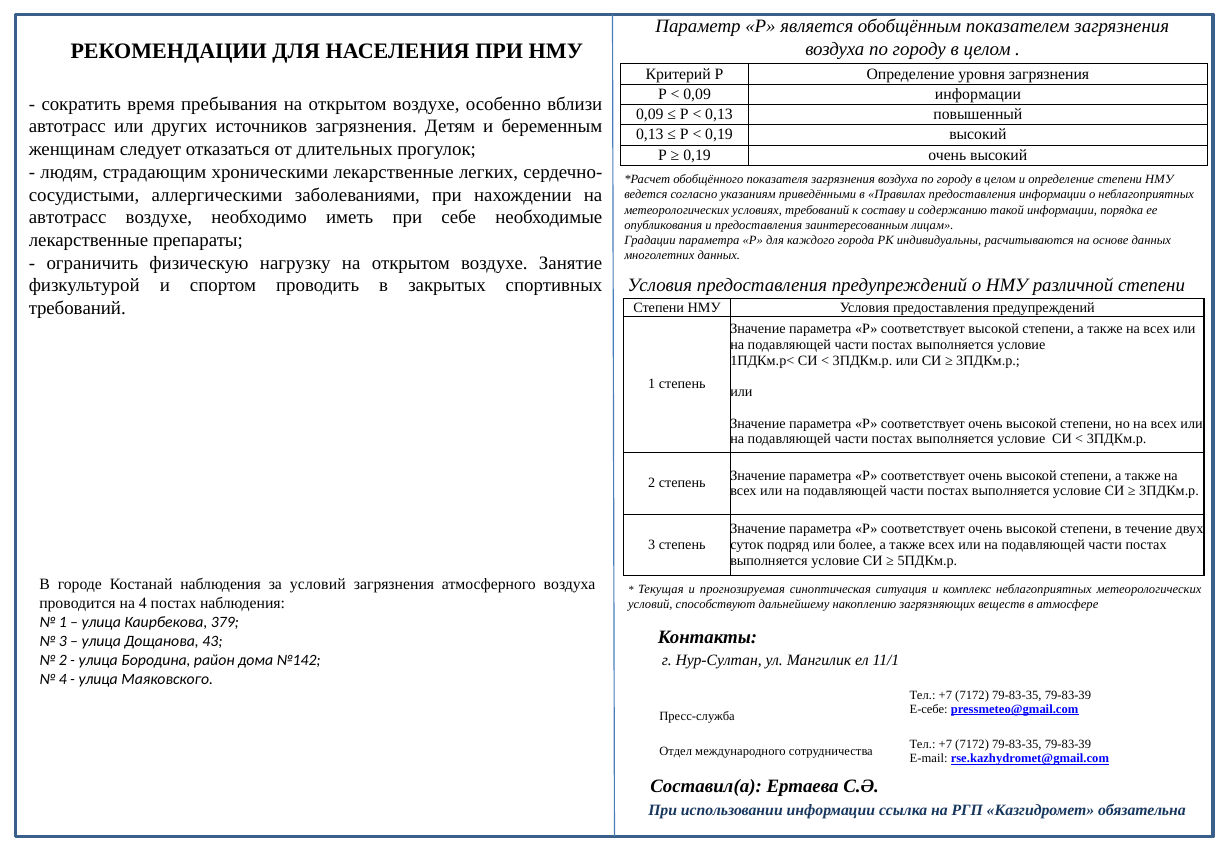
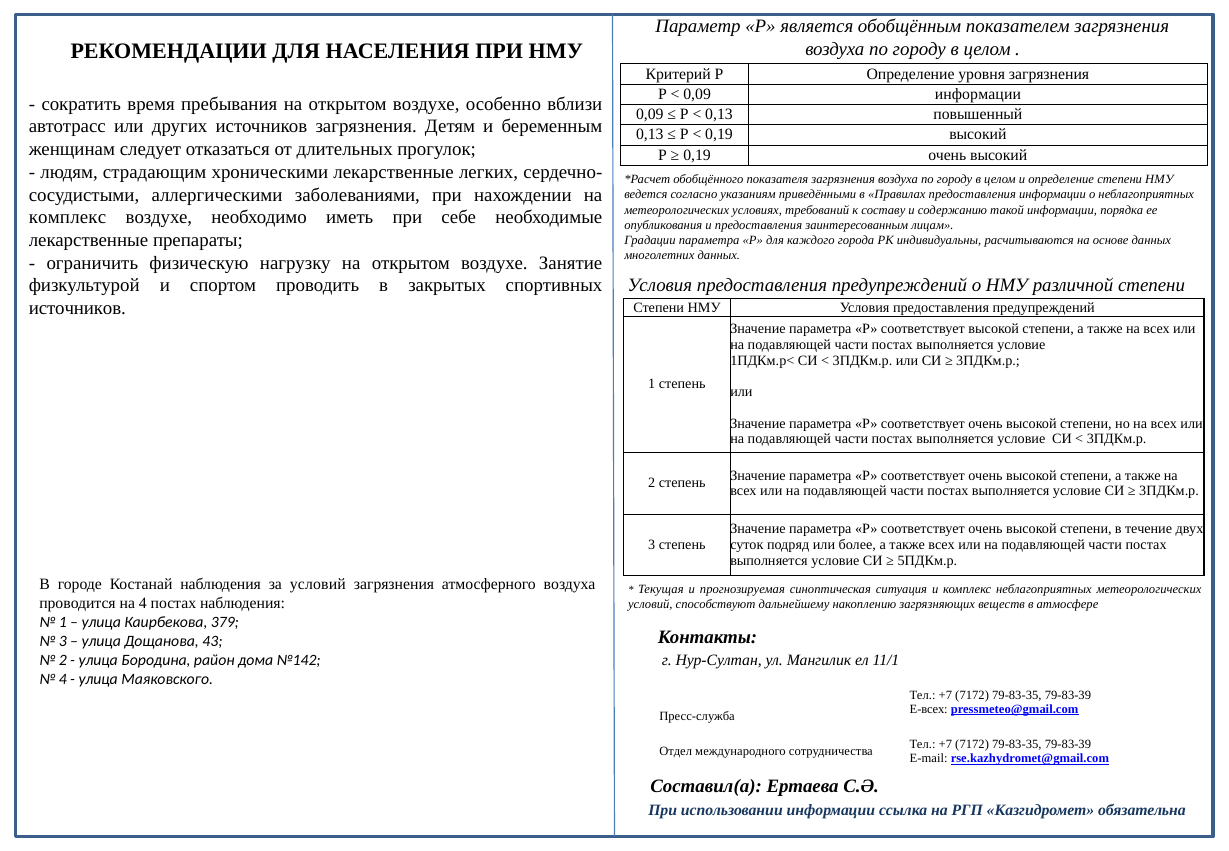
автотрасс at (68, 217): автотрасс -> комплекс
требований at (77, 308): требований -> источников
E-себе: E-себе -> E-всех
